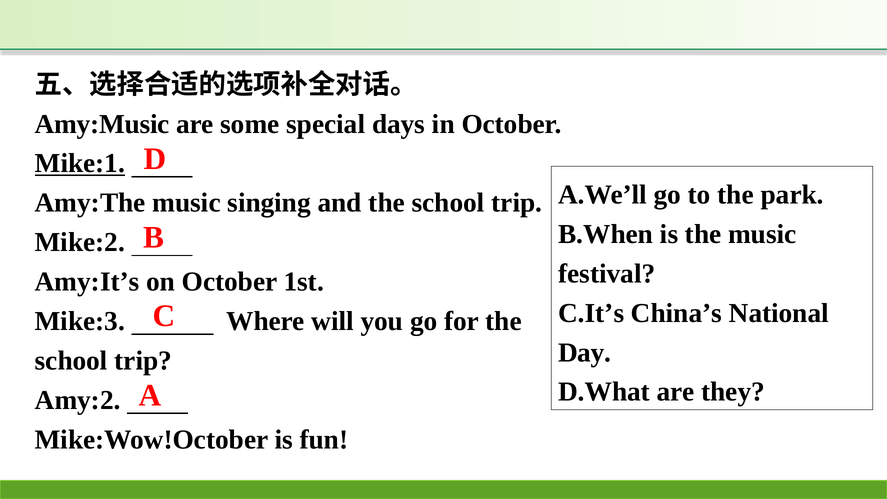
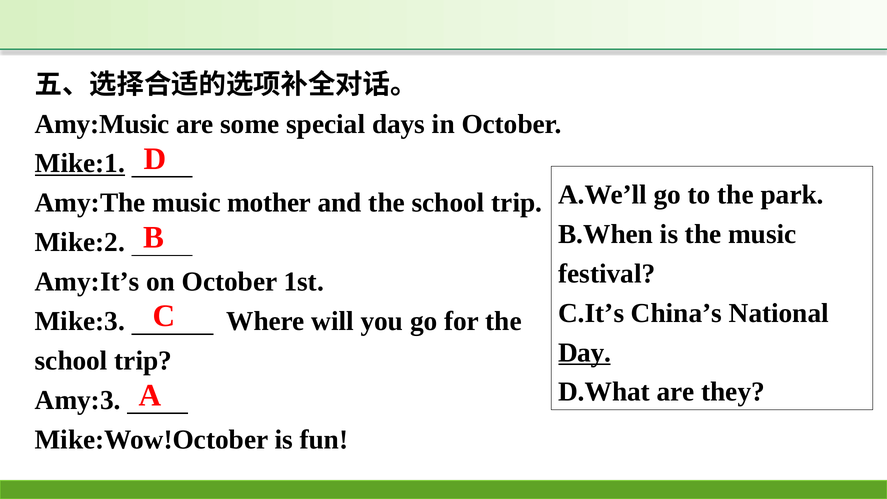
singing: singing -> mother
Day underline: none -> present
Amy:2: Amy:2 -> Amy:3
